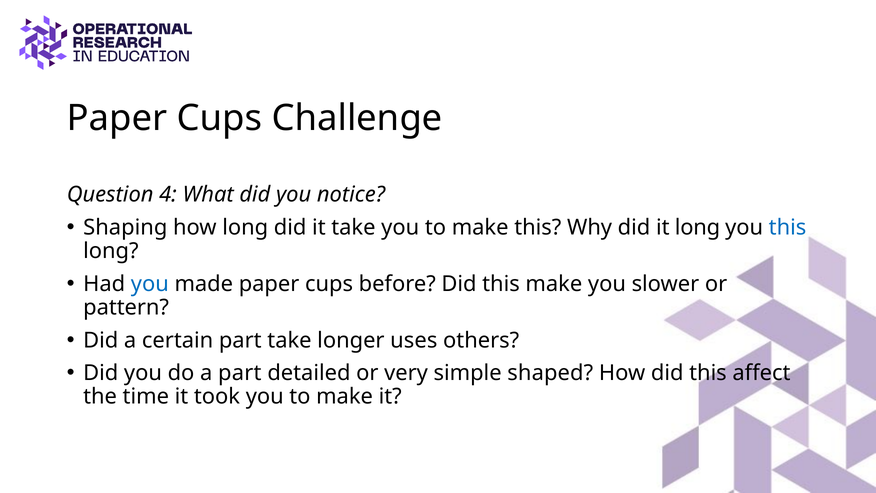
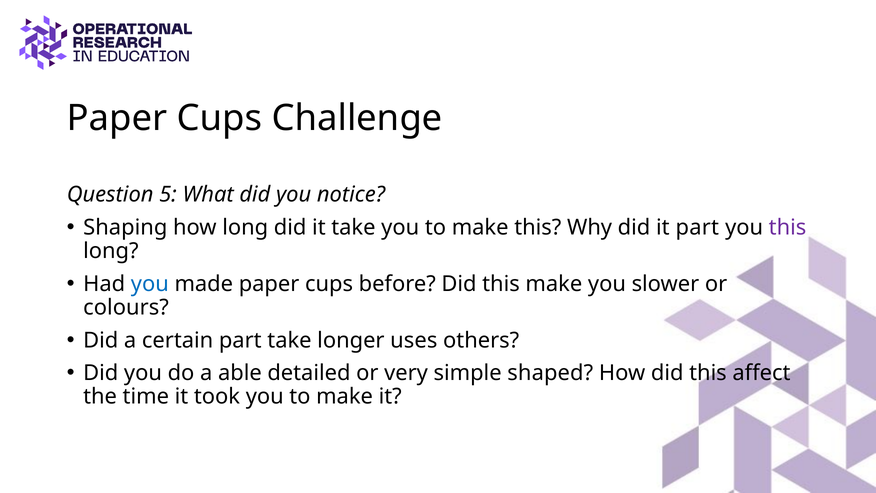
4: 4 -> 5
it long: long -> part
this at (788, 227) colour: blue -> purple
pattern: pattern -> colours
a part: part -> able
